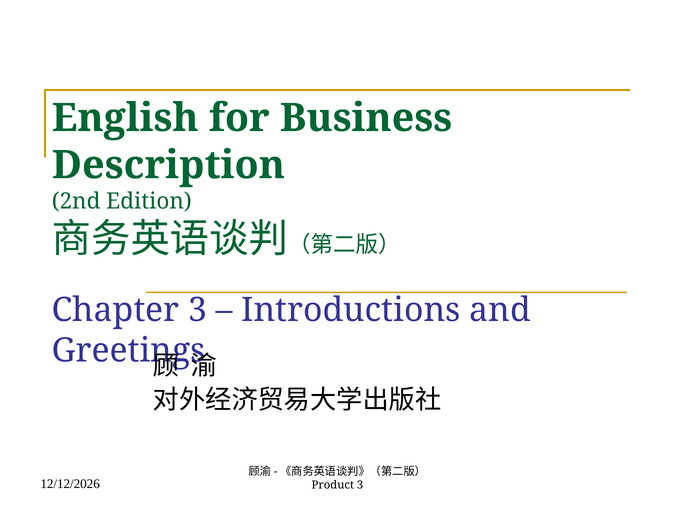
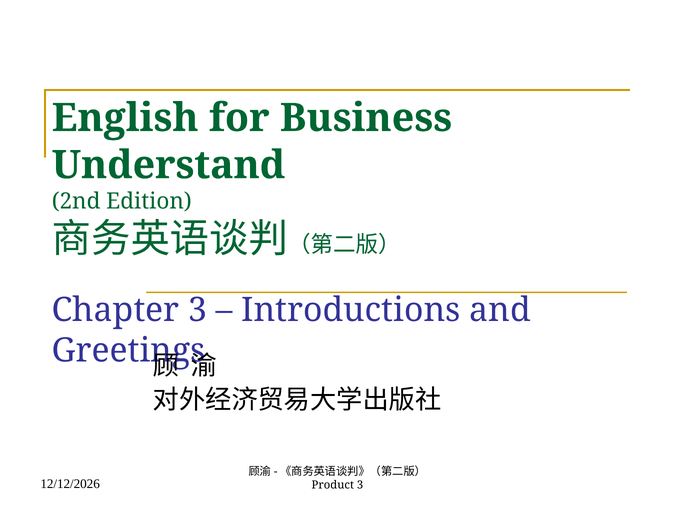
Description: Description -> Understand
